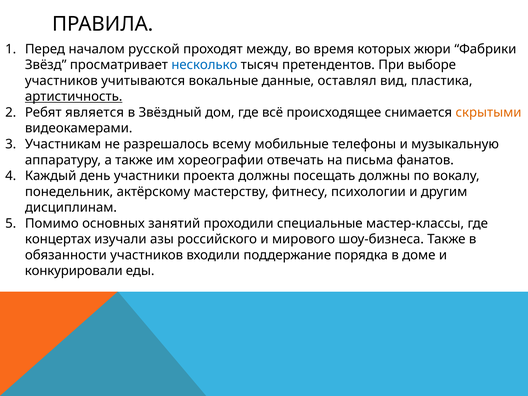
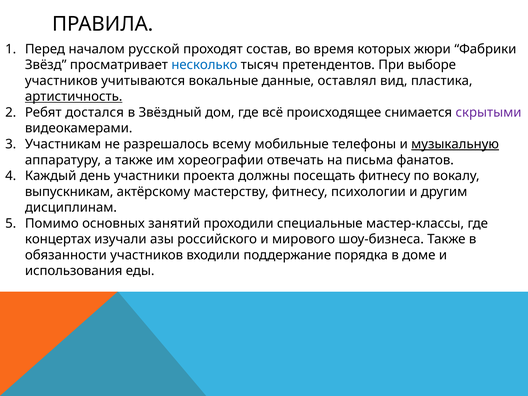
между: между -> состав
является: является -> достался
скрытыми colour: orange -> purple
музыкальную underline: none -> present
посещать должны: должны -> фитнесу
понедельник: понедельник -> выпускникам
конкурировали: конкурировали -> использования
